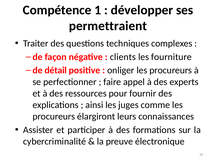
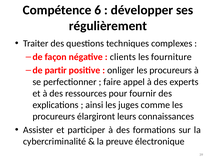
1: 1 -> 6
permettraient: permettraient -> régulièrement
détail: détail -> partir
